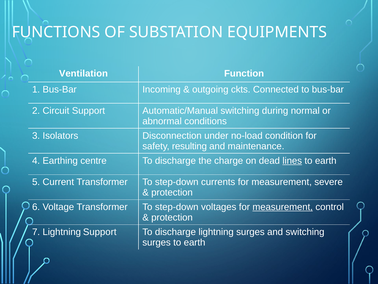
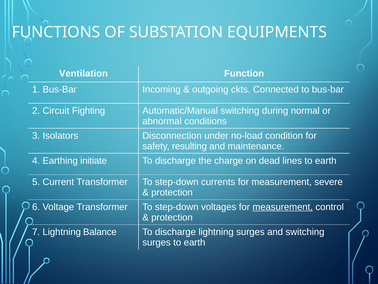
Circuit Support: Support -> Fighting
centre: centre -> initiate
lines underline: present -> none
Lightning Support: Support -> Balance
